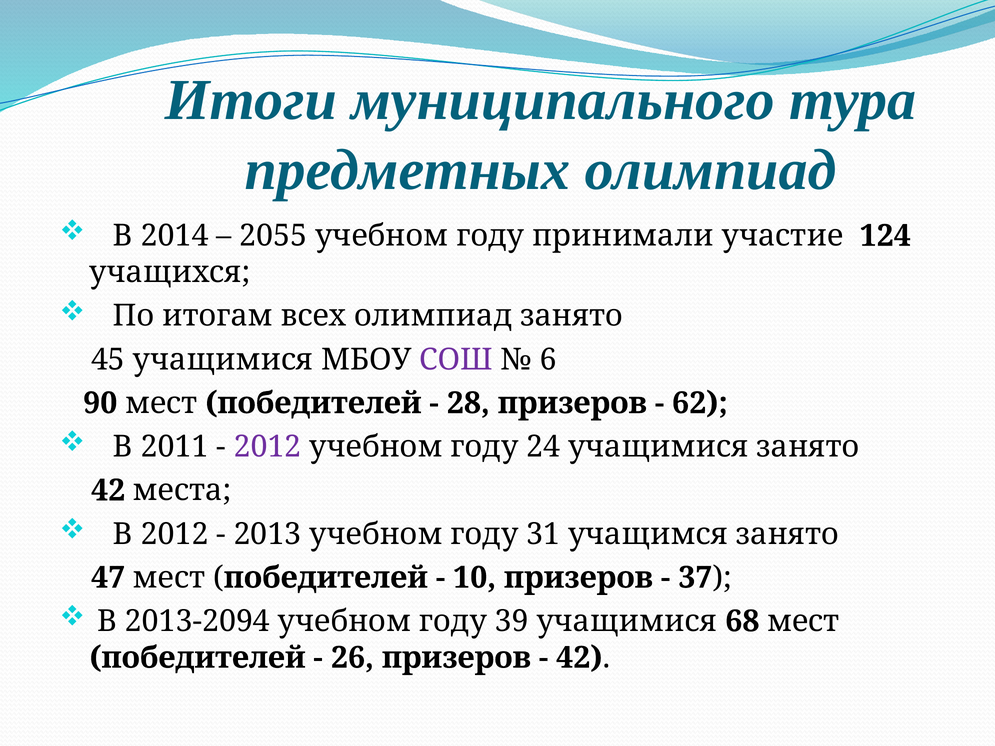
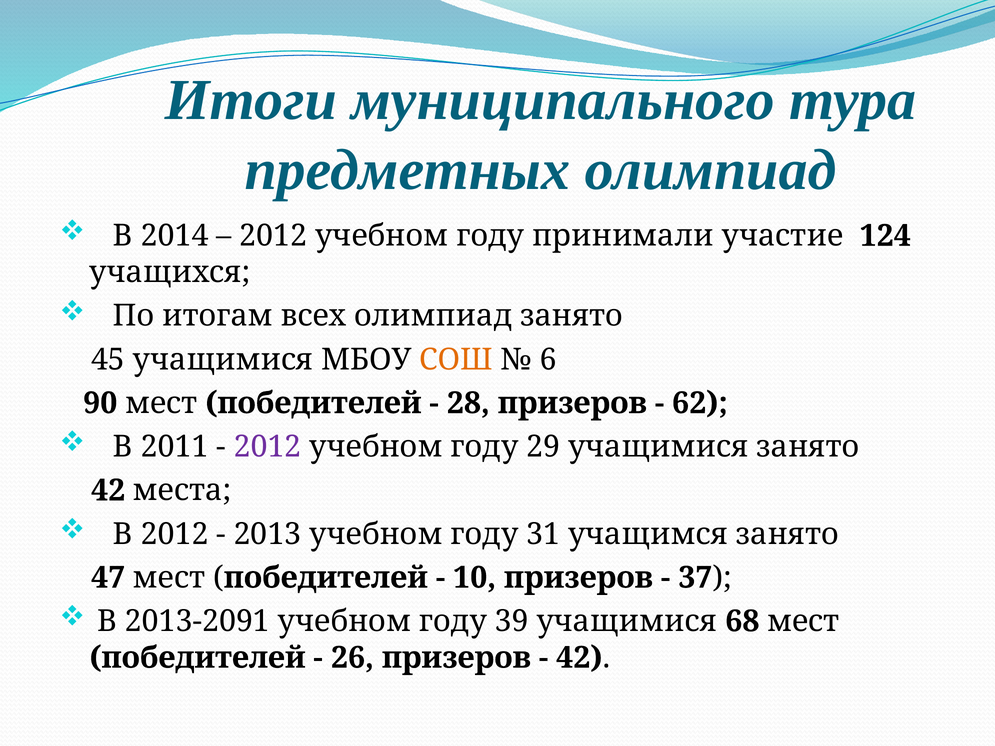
2055 at (273, 236): 2055 -> 2012
СОШ colour: purple -> orange
24: 24 -> 29
2013-2094: 2013-2094 -> 2013-2091
